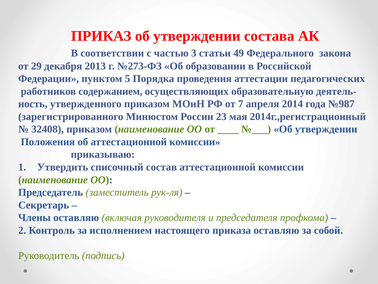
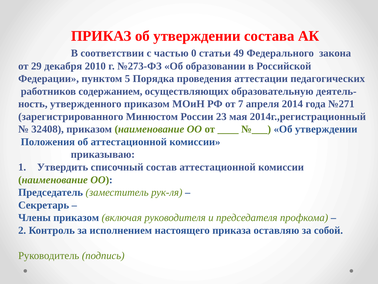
3: 3 -> 0
2013: 2013 -> 2010
№987: №987 -> №271
Члены оставляю: оставляю -> приказом
